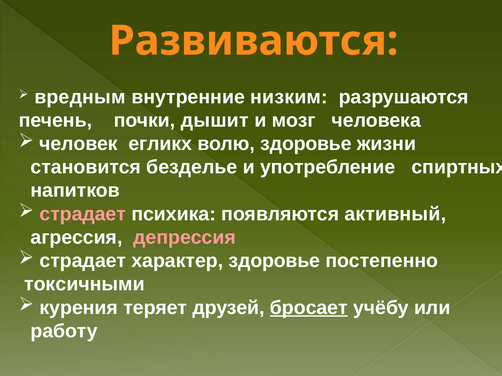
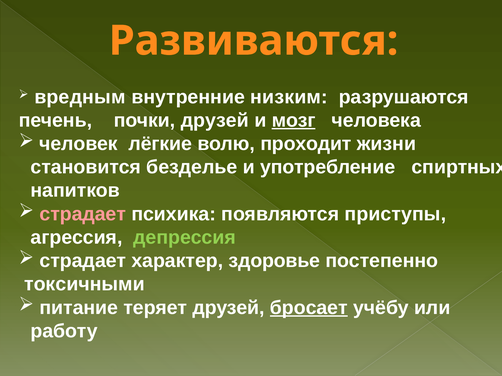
почки дышит: дышит -> друзей
мозг underline: none -> present
егликх: егликх -> лёгкие
волю здоровье: здоровье -> проходит
активный: активный -> приступы
депрессия colour: pink -> light green
курения: курения -> питание
